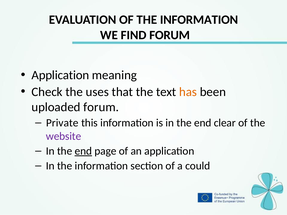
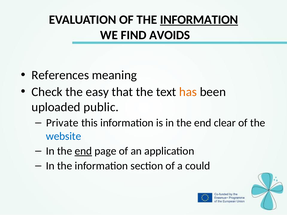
INFORMATION at (199, 20) underline: none -> present
FIND FORUM: FORUM -> AVOIDS
Application at (60, 75): Application -> References
uses: uses -> easy
uploaded forum: forum -> public
website colour: purple -> blue
